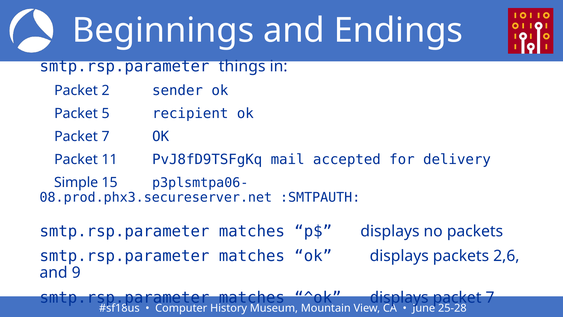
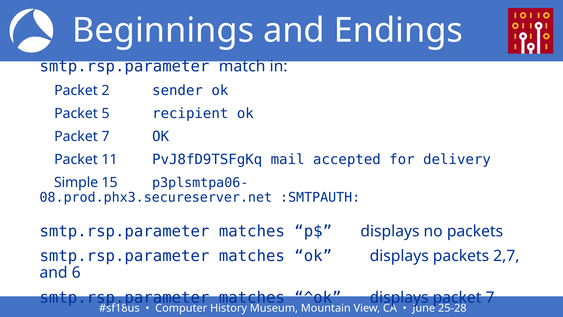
things: things -> match
2,6: 2,6 -> 2,7
9: 9 -> 6
